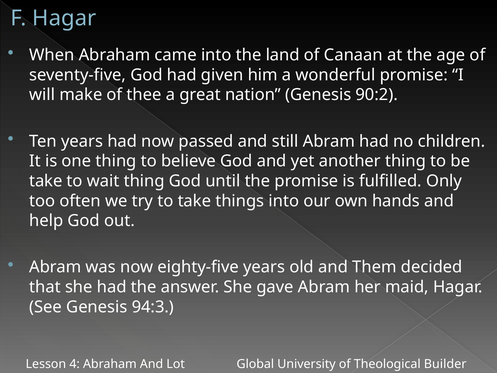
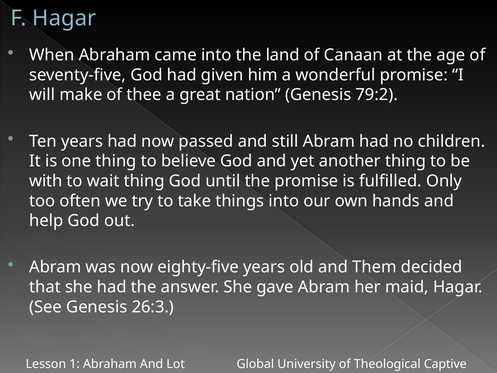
90:2: 90:2 -> 79:2
take at (46, 181): take -> with
94:3: 94:3 -> 26:3
4: 4 -> 1
Builder: Builder -> Captive
